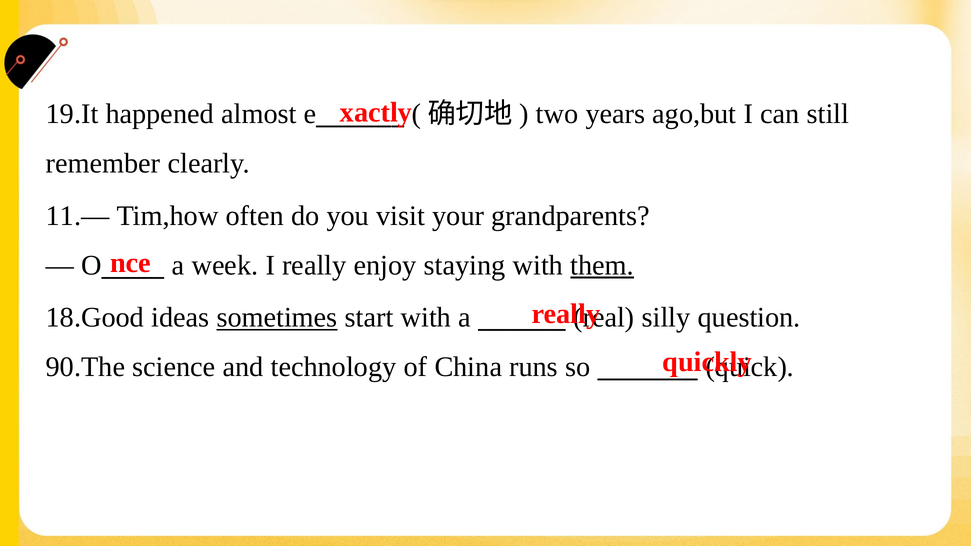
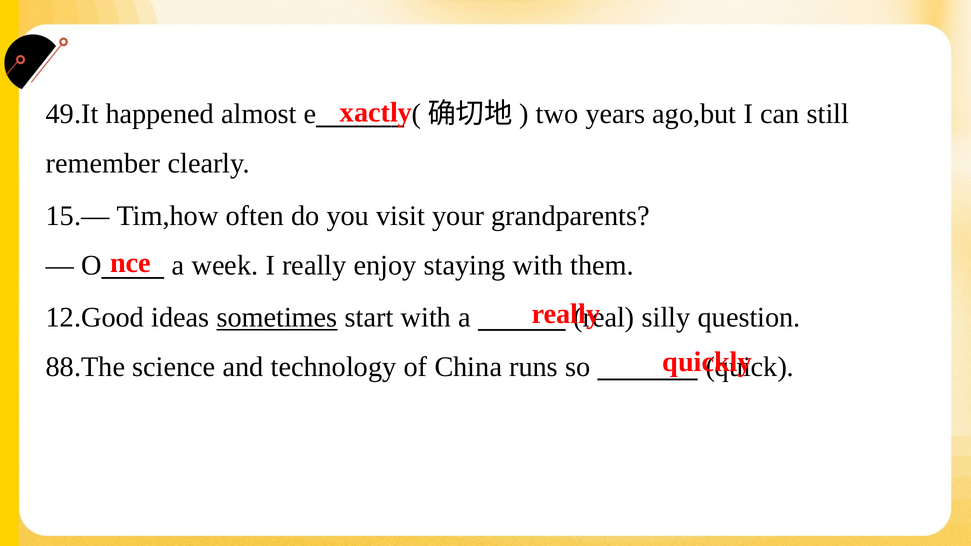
19.It: 19.It -> 49.It
11.—: 11.— -> 15.—
them underline: present -> none
18.Good: 18.Good -> 12.Good
90.The: 90.The -> 88.The
